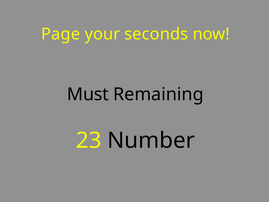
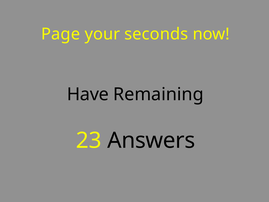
Must: Must -> Have
Number: Number -> Answers
